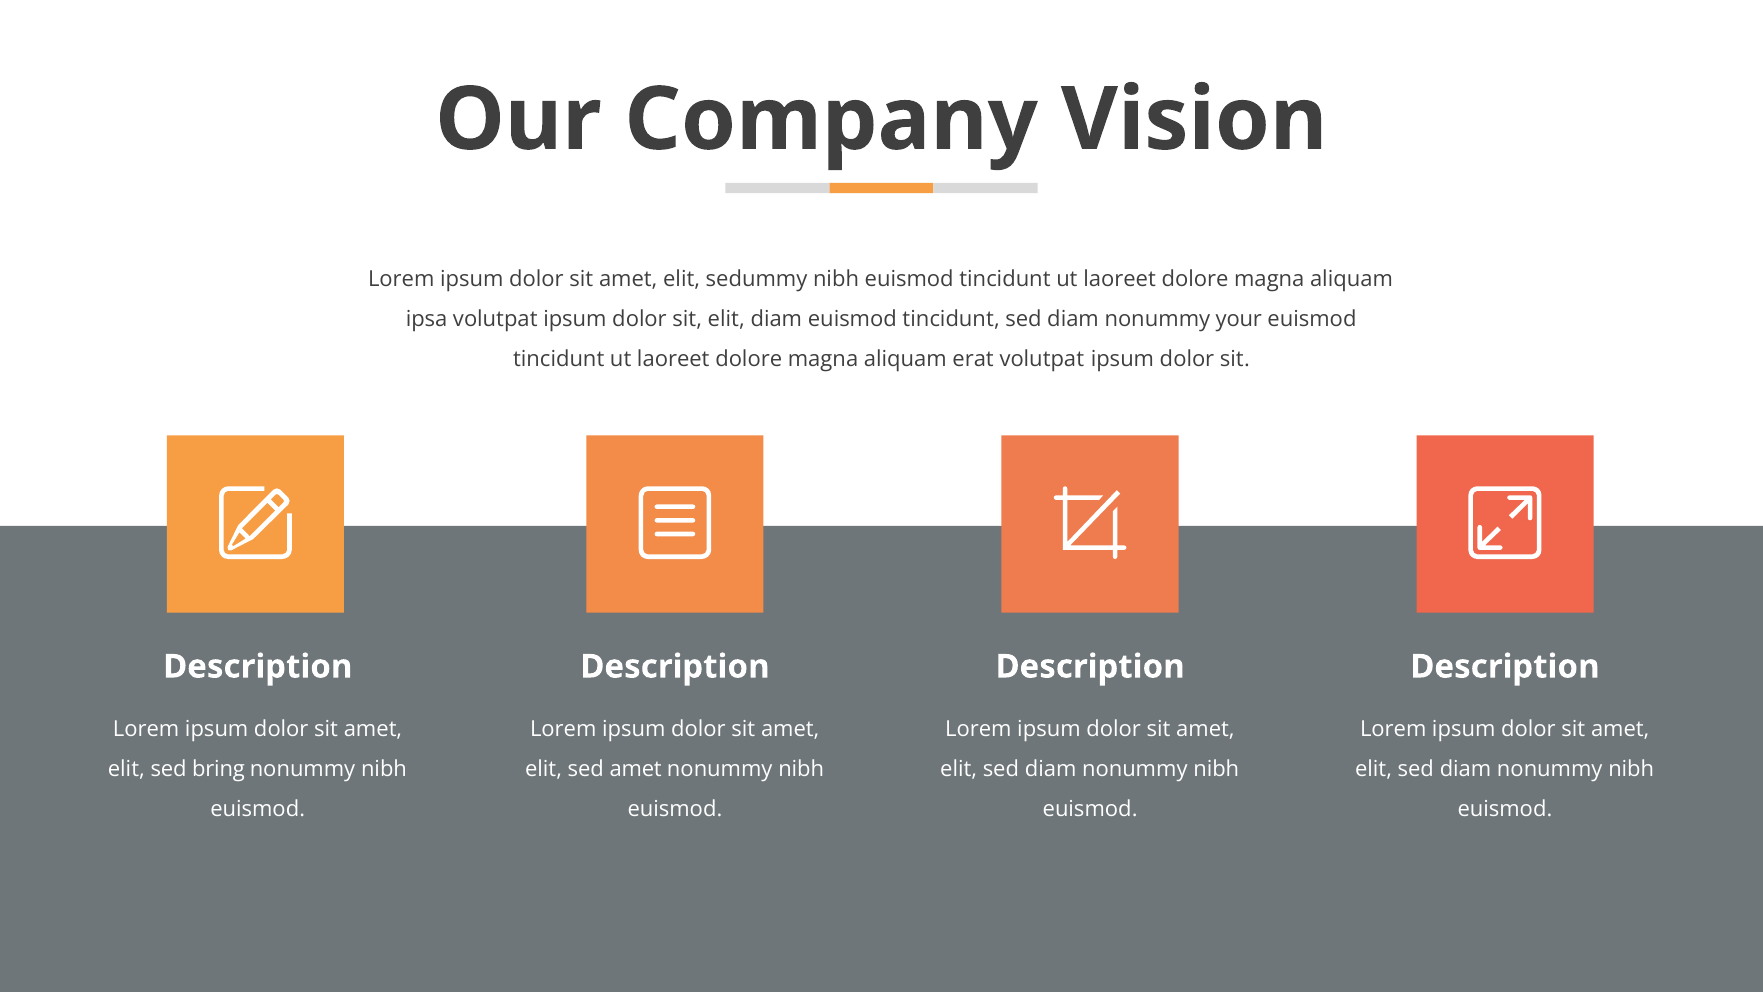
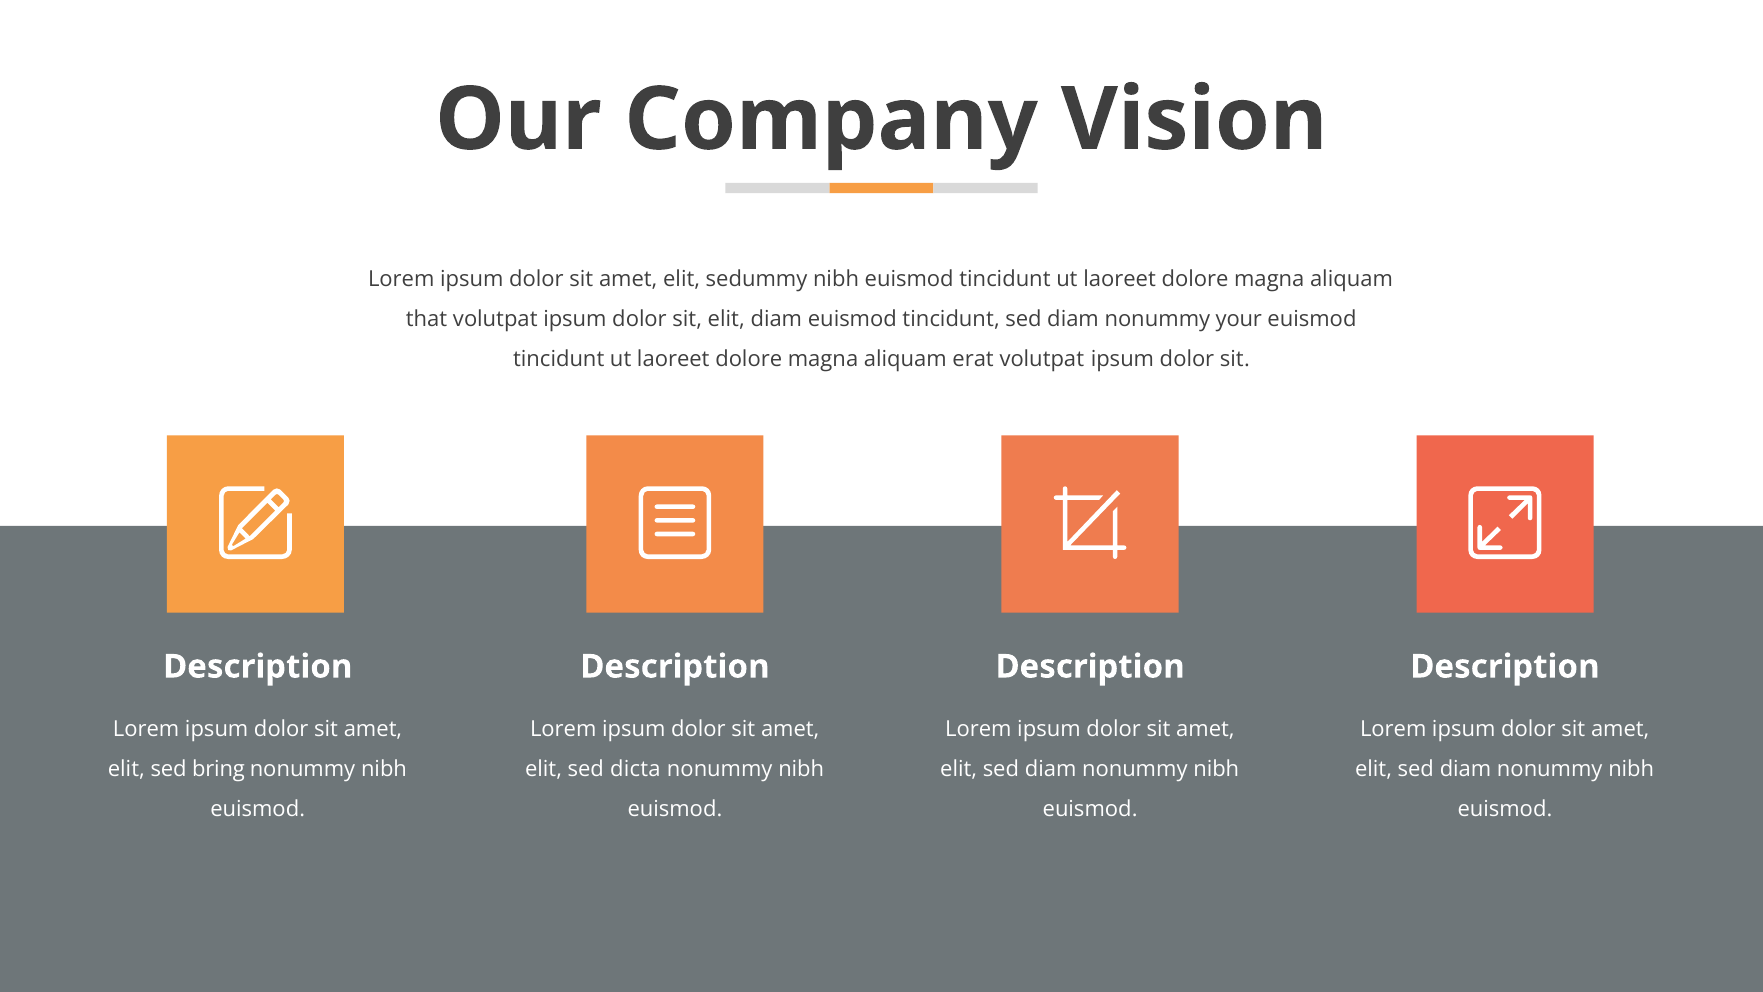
ipsa: ipsa -> that
sed amet: amet -> dicta
